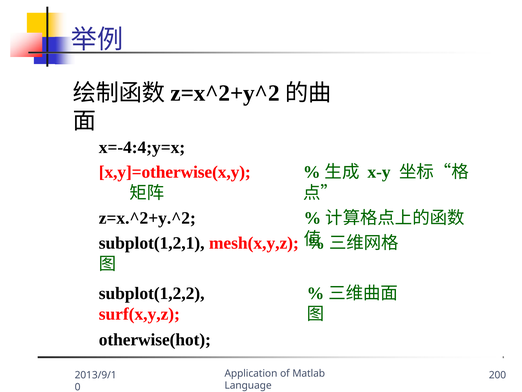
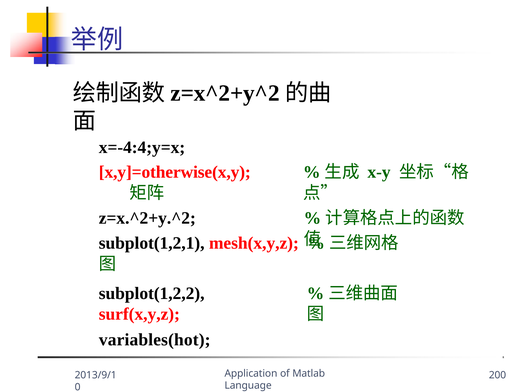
otherwise(hot: otherwise(hot -> variables(hot
